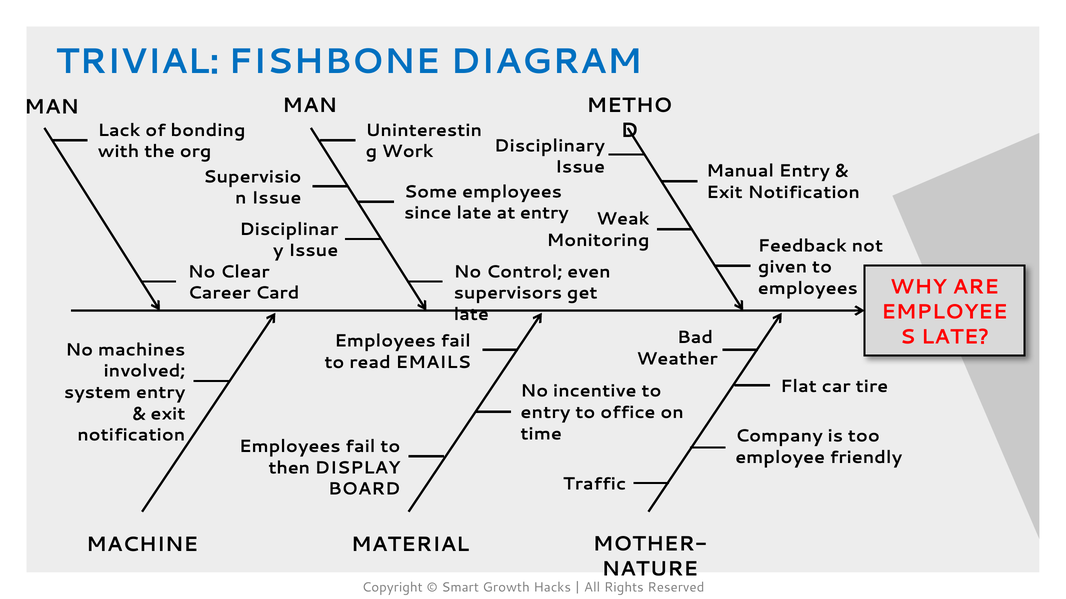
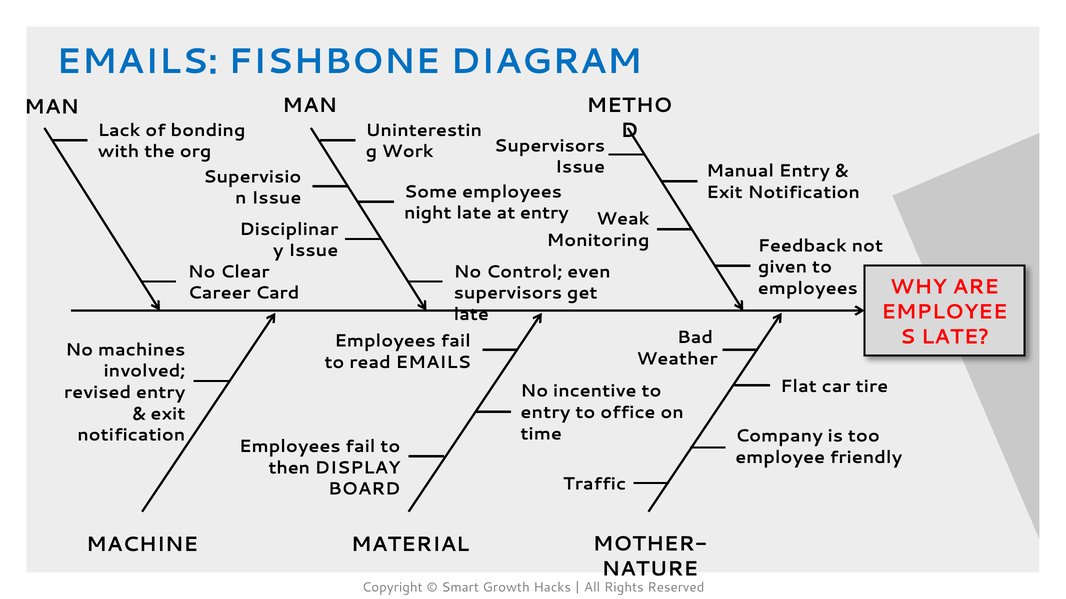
TRIVIAL at (138, 62): TRIVIAL -> EMAILS
Disciplinary at (549, 146): Disciplinary -> Supervisors
since: since -> night
system: system -> revised
